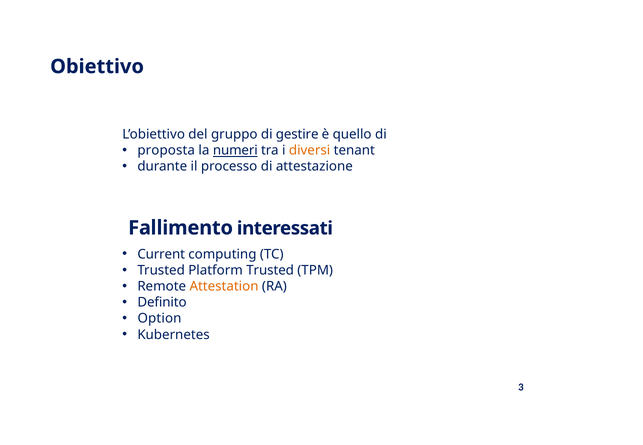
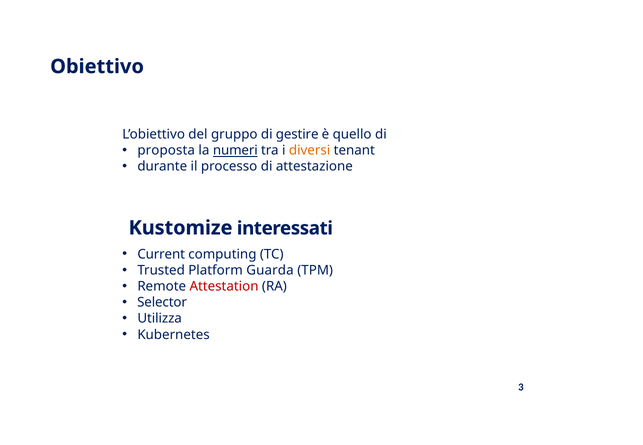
Fallimento: Fallimento -> Kustomize
Platform Trusted: Trusted -> Guarda
Attestation colour: orange -> red
Definito: Definito -> Selector
Option: Option -> Utilizza
